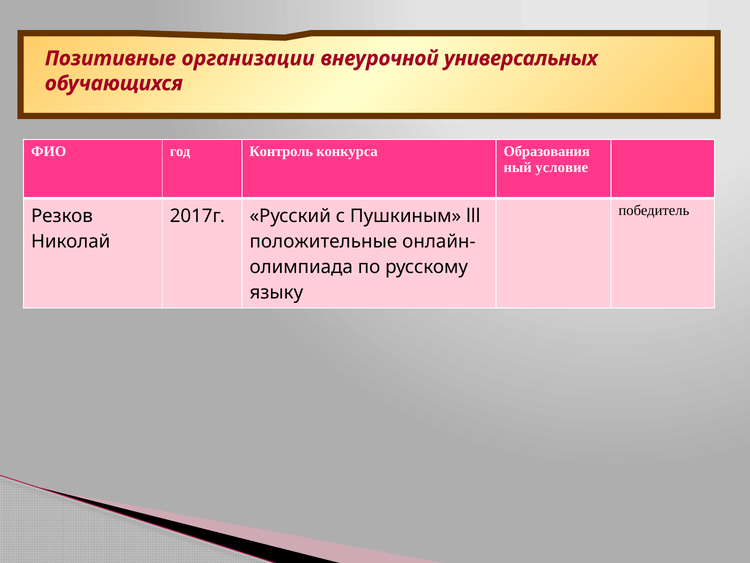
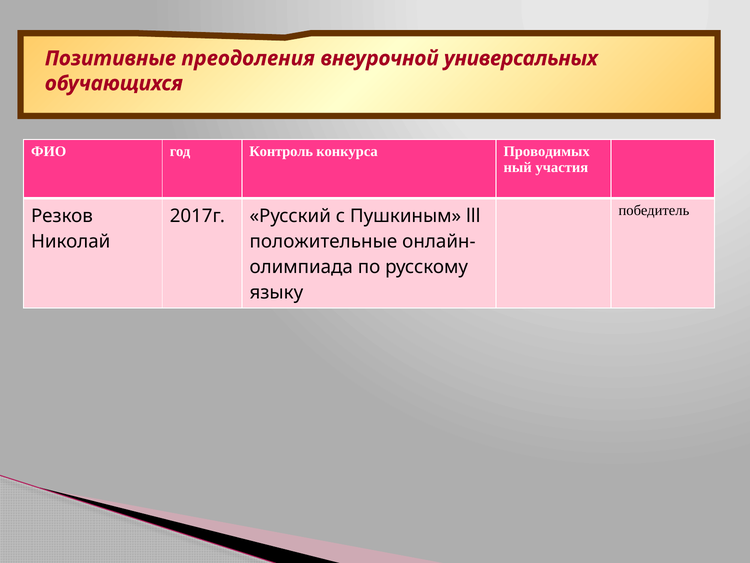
организации: организации -> преодоления
Образования: Образования -> Проводимых
условие: условие -> участия
